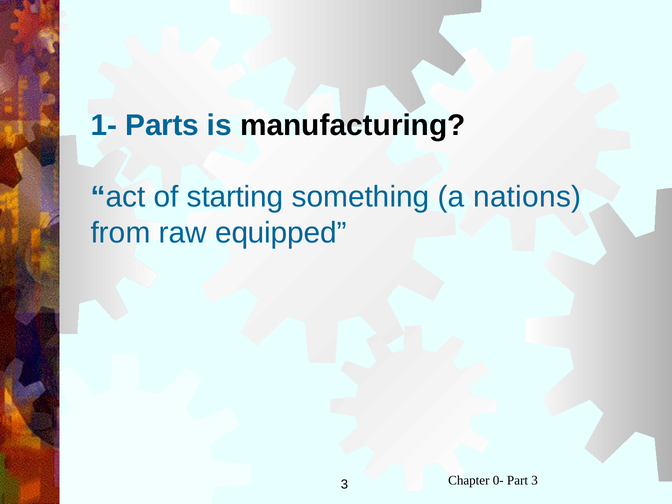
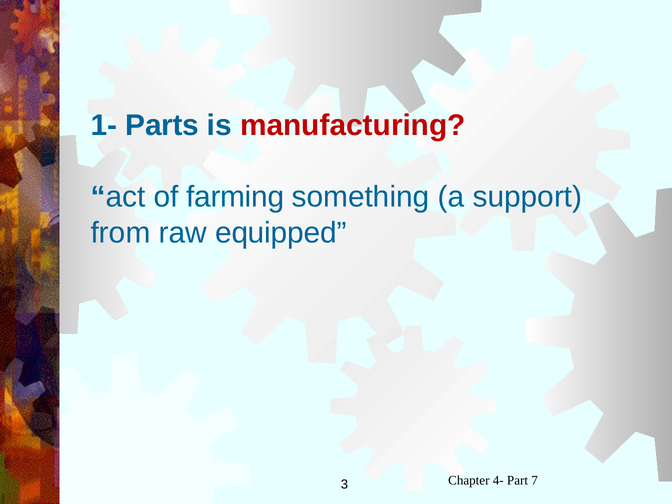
manufacturing colour: black -> red
starting: starting -> farming
nations: nations -> support
0-: 0- -> 4-
Part 3: 3 -> 7
